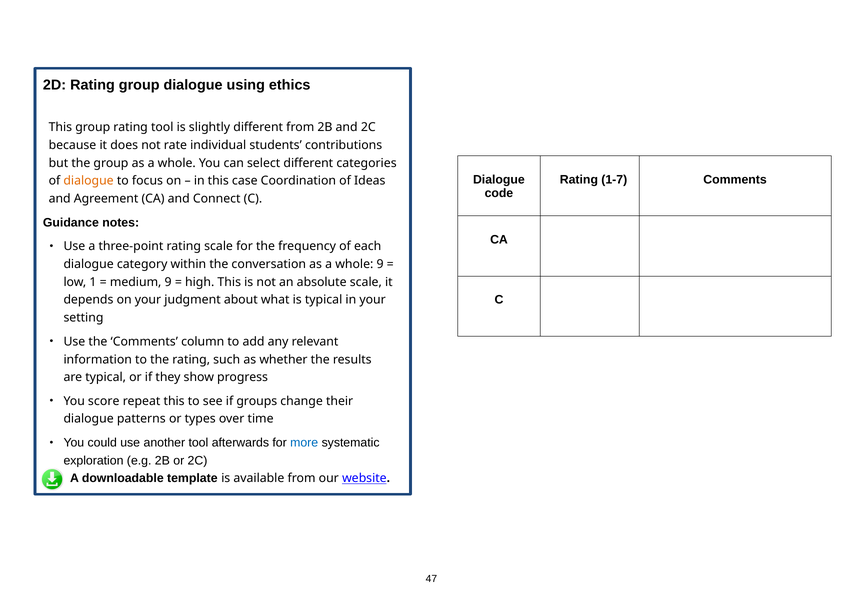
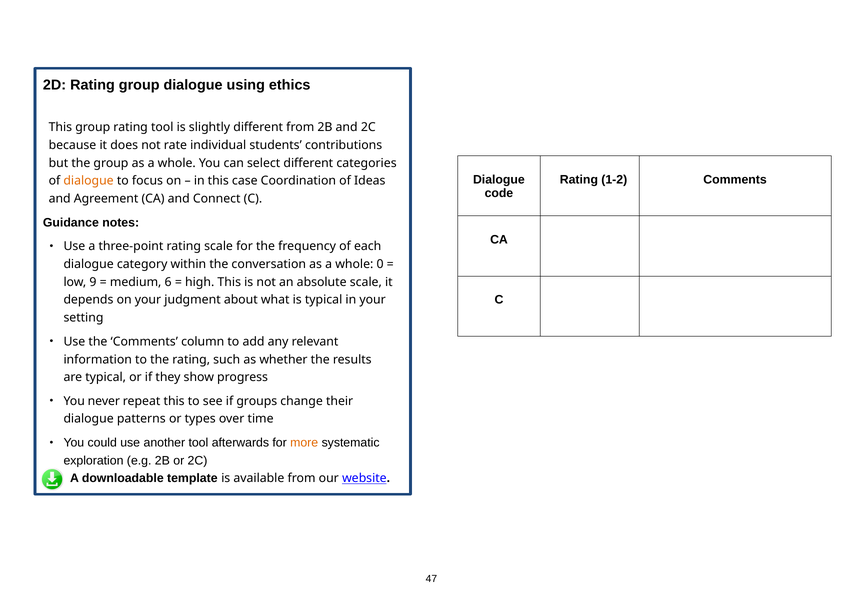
1-7: 1-7 -> 1-2
whole 9: 9 -> 0
1: 1 -> 9
medium 9: 9 -> 6
score: score -> never
more colour: blue -> orange
